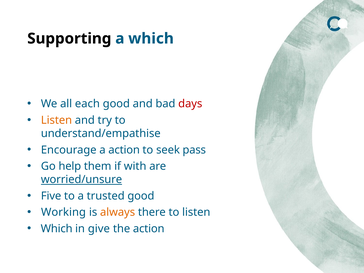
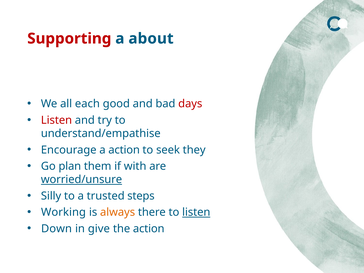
Supporting colour: black -> red
a which: which -> about
Listen at (56, 120) colour: orange -> red
pass: pass -> they
help: help -> plan
Five: Five -> Silly
trusted good: good -> steps
listen at (196, 212) underline: none -> present
Which at (57, 229): Which -> Down
